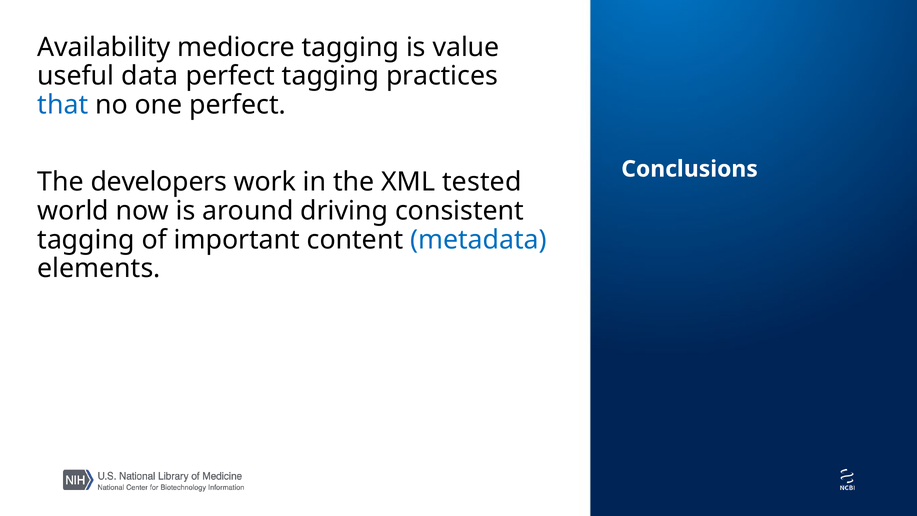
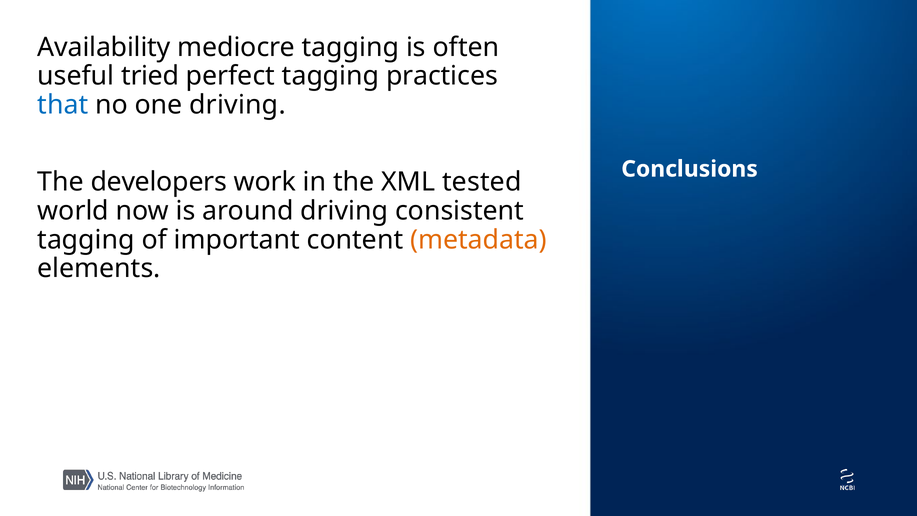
value: value -> often
data: data -> tried
one perfect: perfect -> driving
metadata colour: blue -> orange
